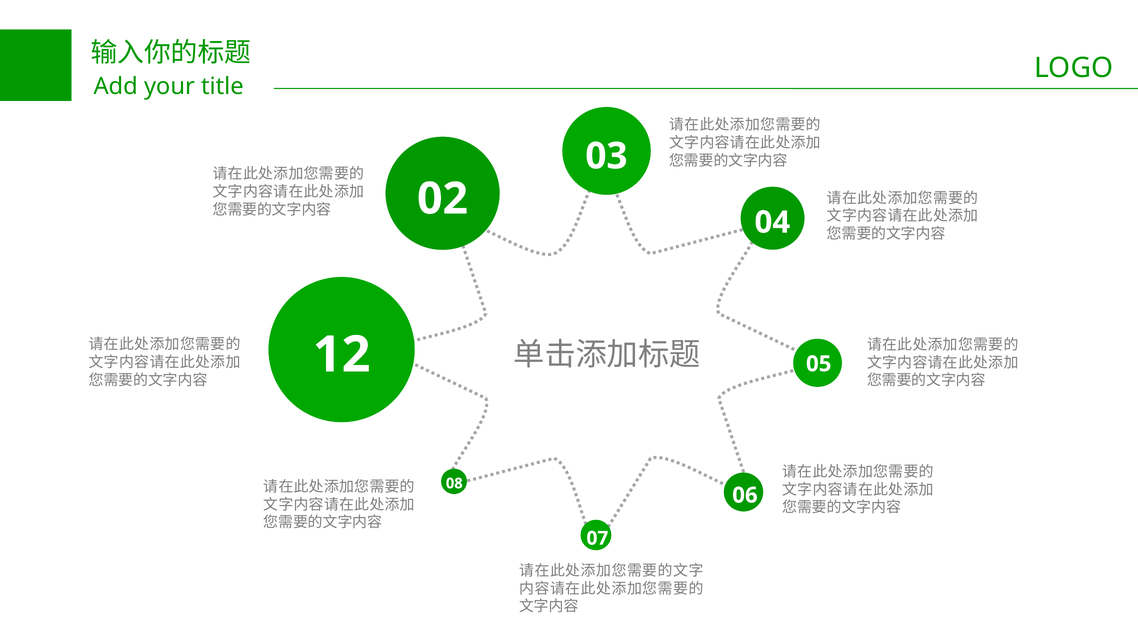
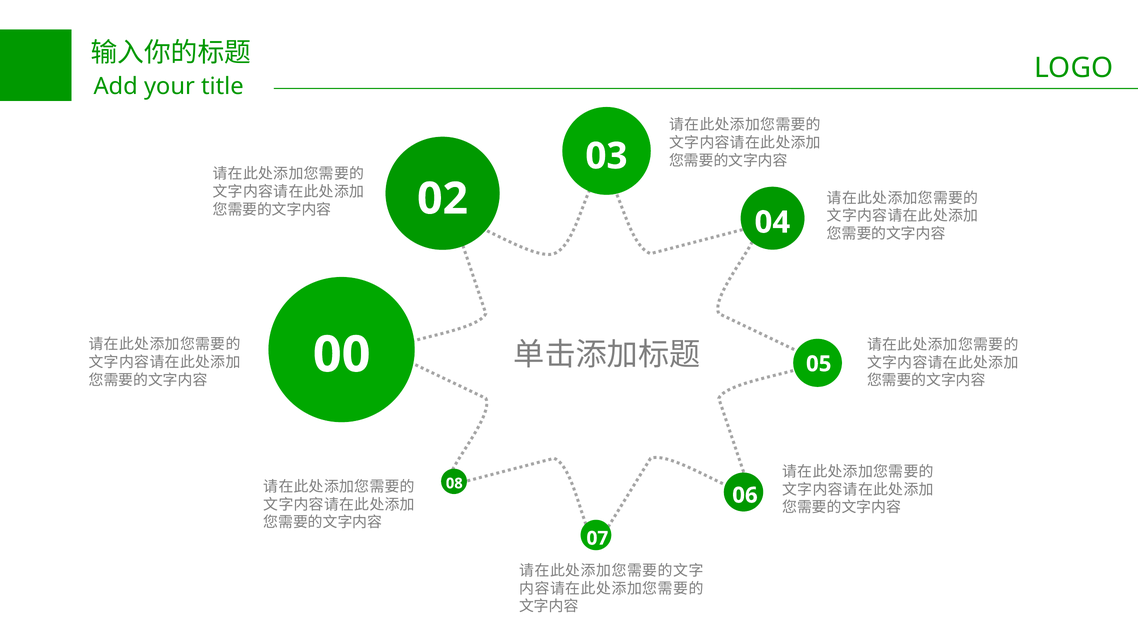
12: 12 -> 00
